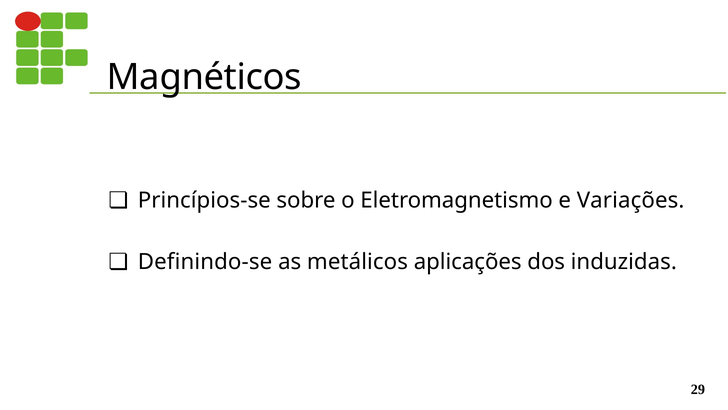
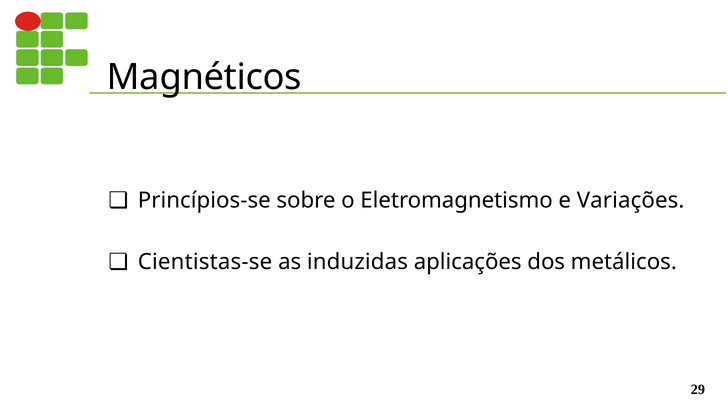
Definindo-se: Definindo-se -> Cientistas-se
metálicos: metálicos -> induzidas
induzidas: induzidas -> metálicos
